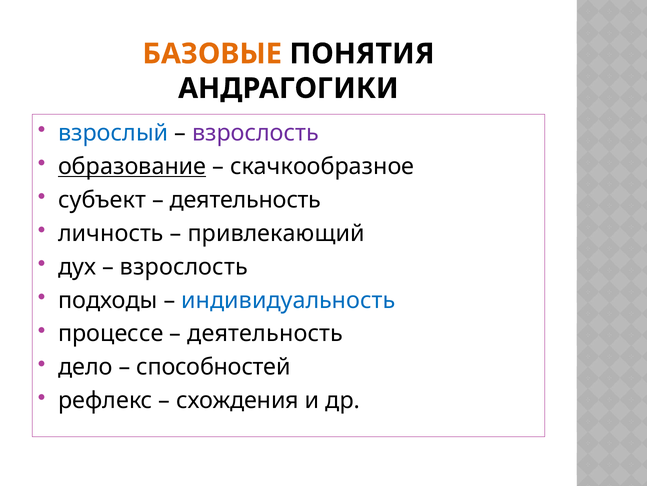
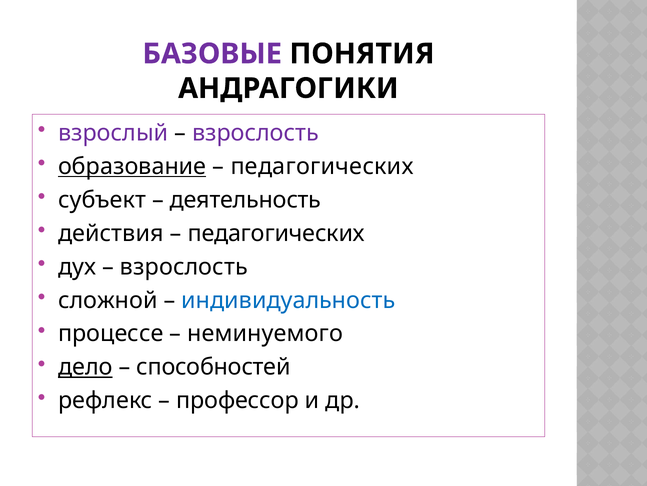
БАЗОВЫЕ colour: orange -> purple
взрослый colour: blue -> purple
скачкообразное at (322, 166): скачкообразное -> педагогических
личность: личность -> действия
привлекающий at (276, 233): привлекающий -> педагогических
подходы: подходы -> сложной
деятельность at (265, 333): деятельность -> неминуемого
дело underline: none -> present
схождения: схождения -> профессор
